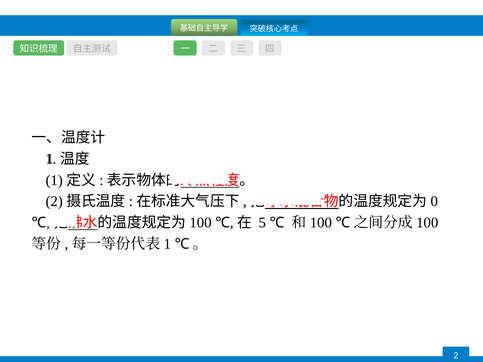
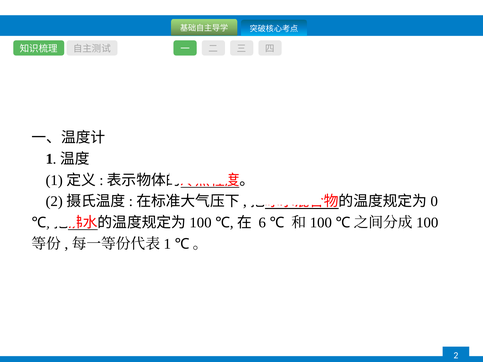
5: 5 -> 6
